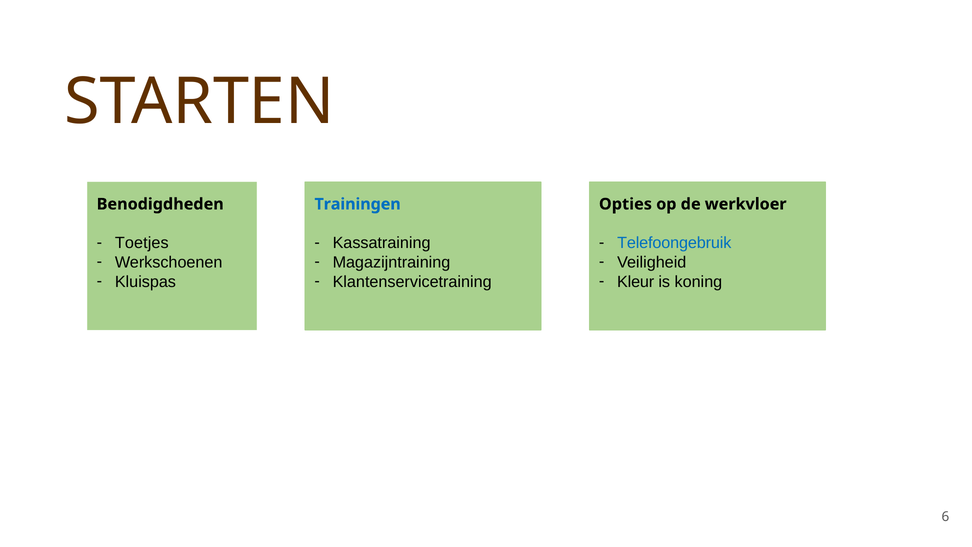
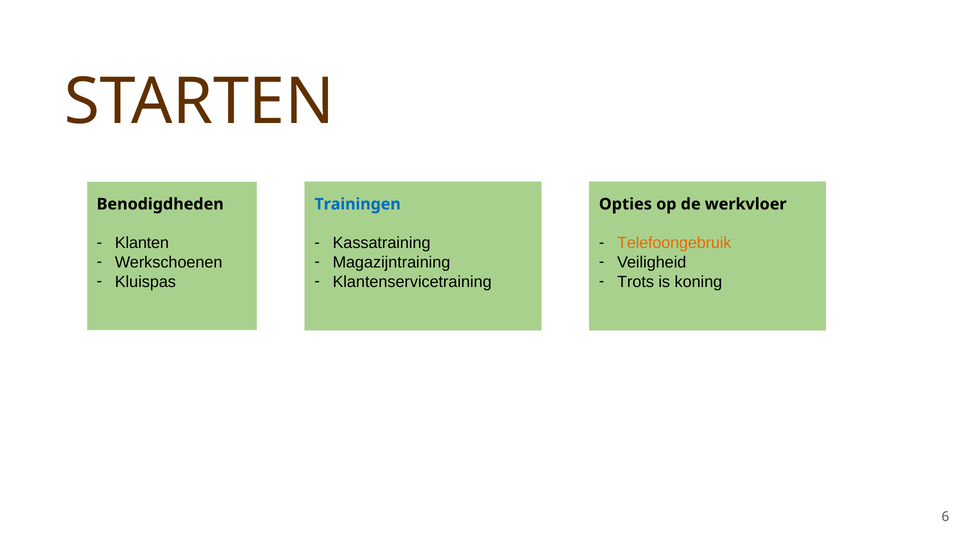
Toetjes: Toetjes -> Klanten
Telefoongebruik colour: blue -> orange
Kleur: Kleur -> Trots
